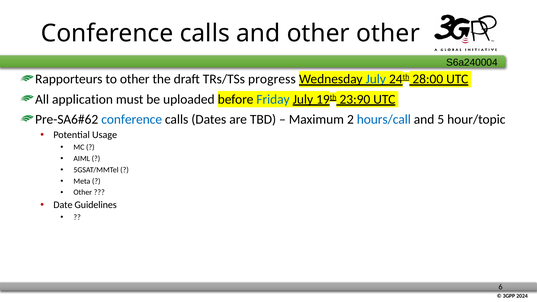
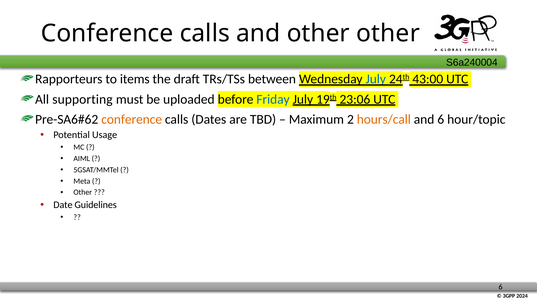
to other: other -> items
progress: progress -> between
28:00: 28:00 -> 43:00
application: application -> supporting
23:90: 23:90 -> 23:06
conference at (132, 119) colour: blue -> orange
hours/call colour: blue -> orange
and 5: 5 -> 6
